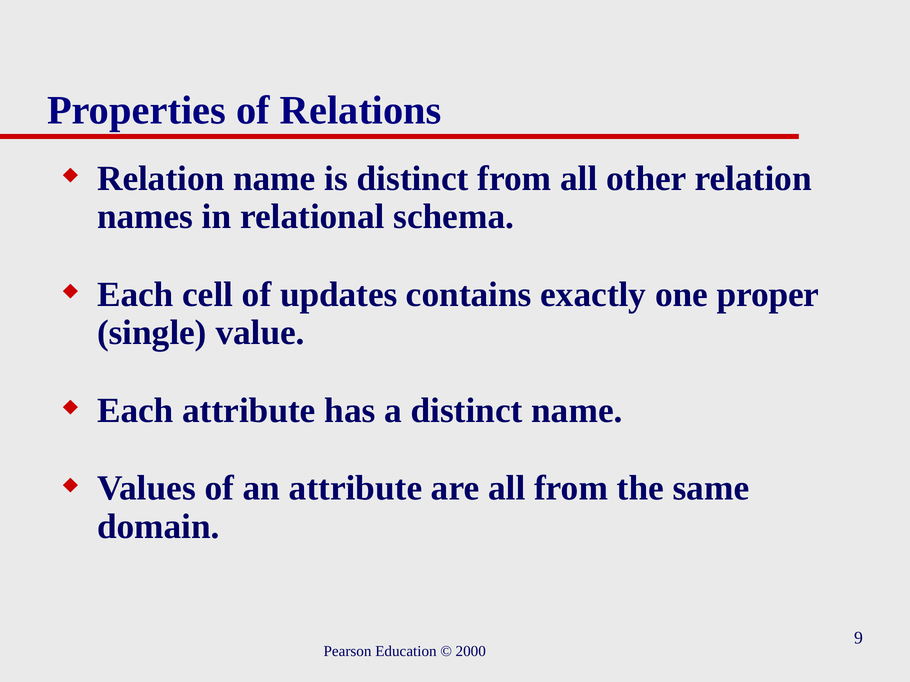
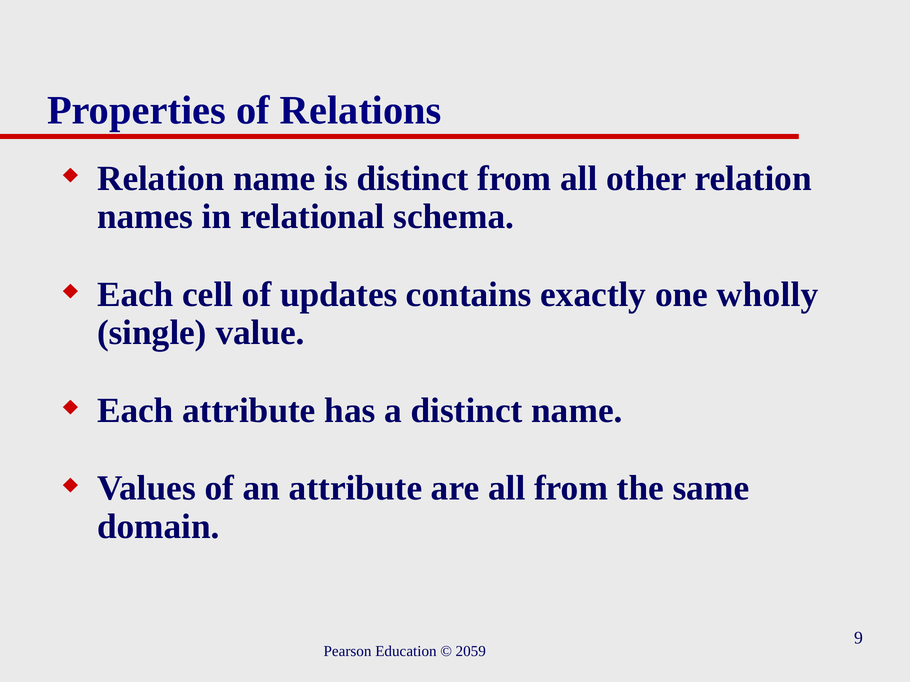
proper: proper -> wholly
2000: 2000 -> 2059
